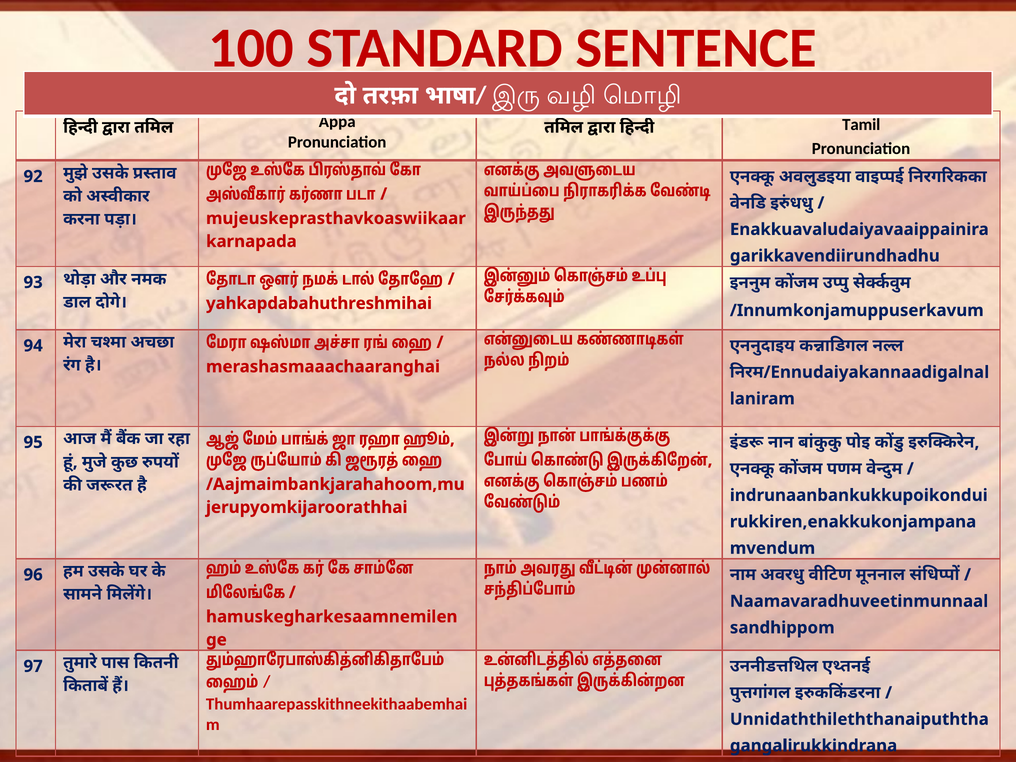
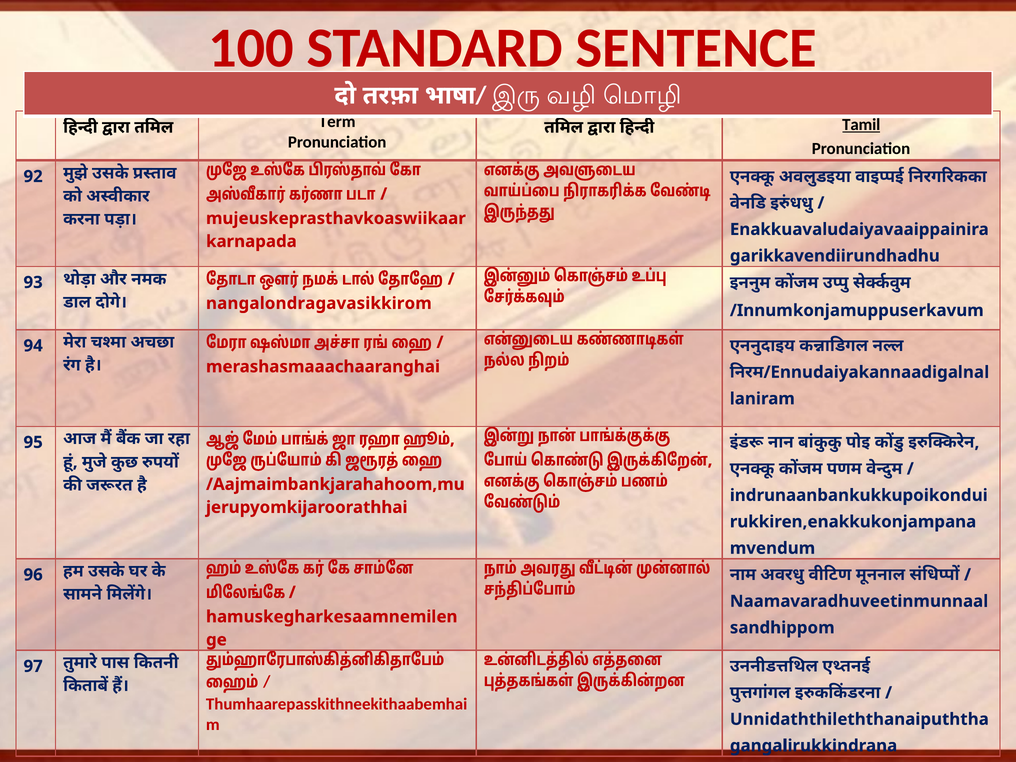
Appa: Appa -> Term
Tamil underline: none -> present
yahkapdabahuthreshmihai: yahkapdabahuthreshmihai -> nangalondragavasikkirom
